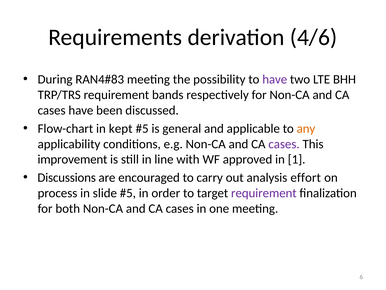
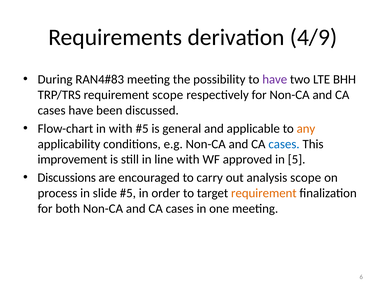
4/6: 4/6 -> 4/9
requirement bands: bands -> scope
in kept: kept -> with
cases at (284, 144) colour: purple -> blue
1: 1 -> 5
analysis effort: effort -> scope
requirement at (264, 193) colour: purple -> orange
